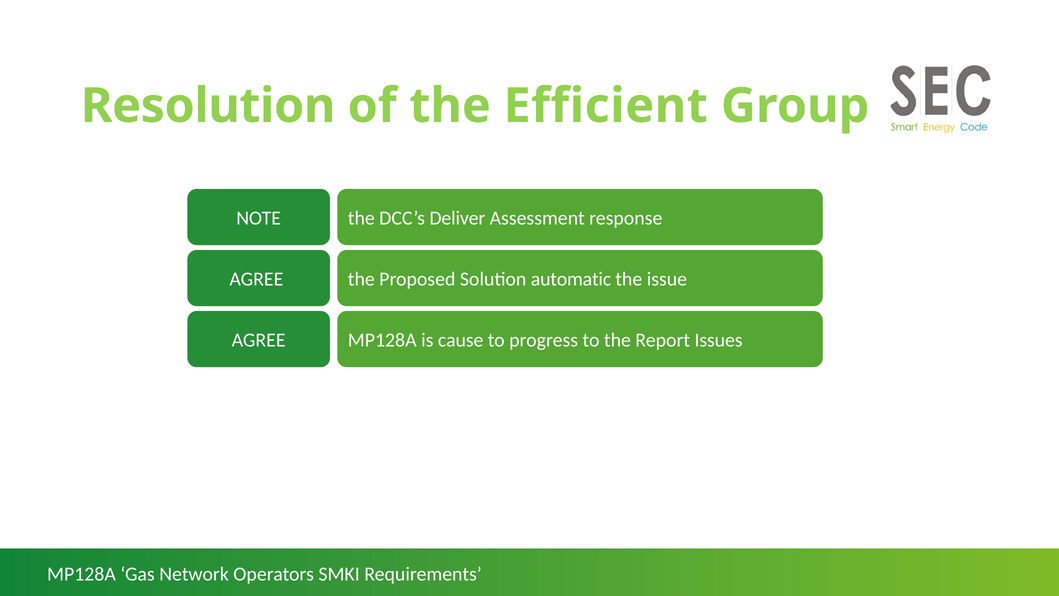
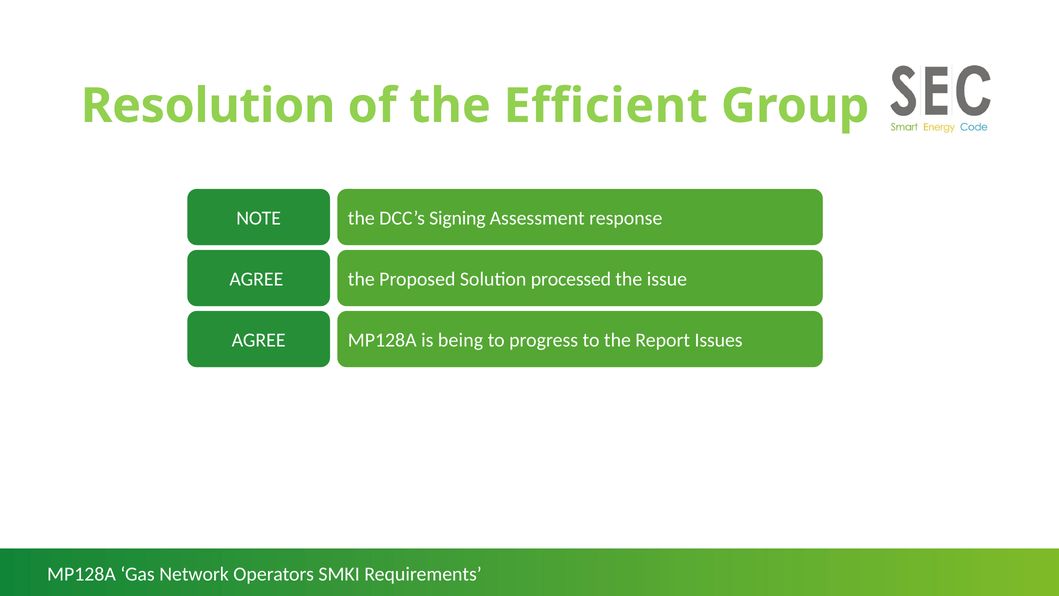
Deliver: Deliver -> Signing
automatic: automatic -> processed
cause: cause -> being
